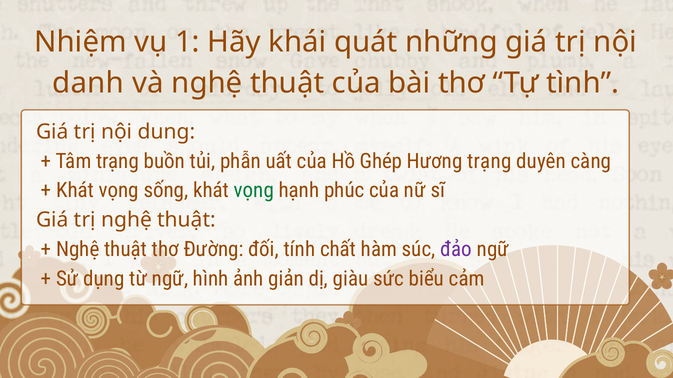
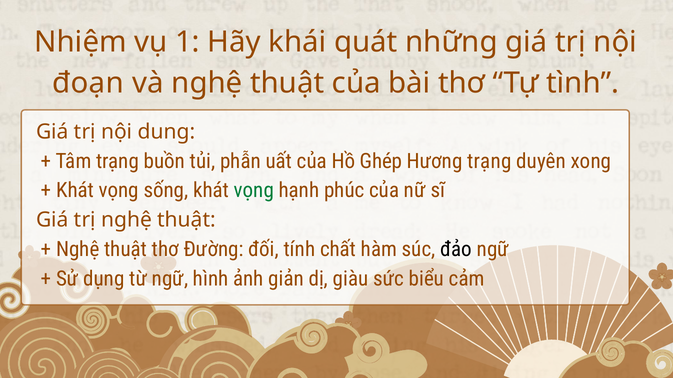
danh: danh -> đoạn
càng: càng -> xong
đảo colour: purple -> black
